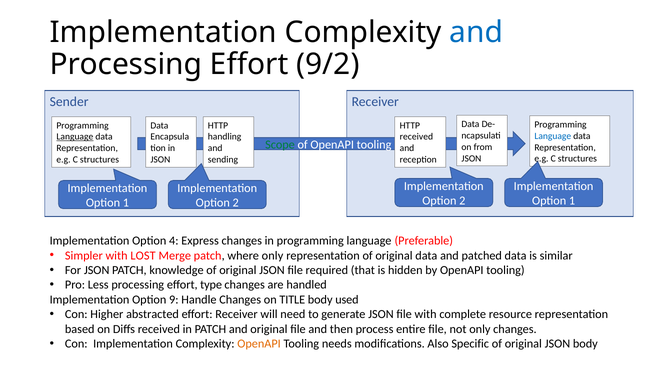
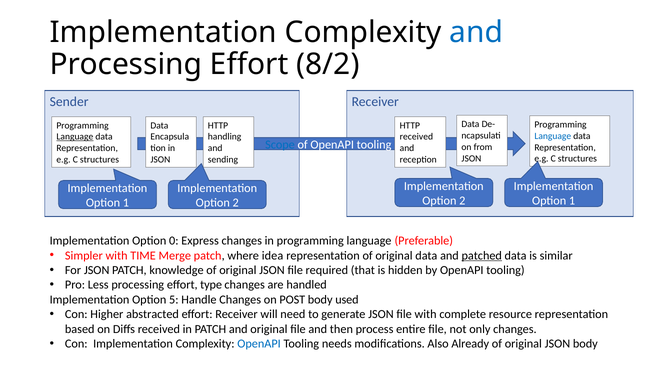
9/2: 9/2 -> 8/2
Scope colour: green -> blue
4: 4 -> 0
LOST: LOST -> TIME
where only: only -> idea
patched underline: none -> present
9: 9 -> 5
TITLE: TITLE -> POST
OpenAPI at (259, 344) colour: orange -> blue
Specific: Specific -> Already
